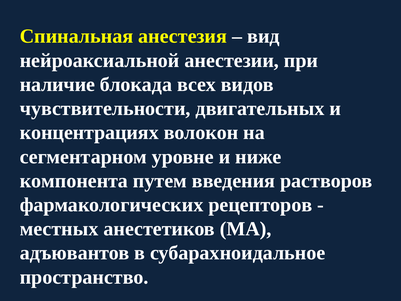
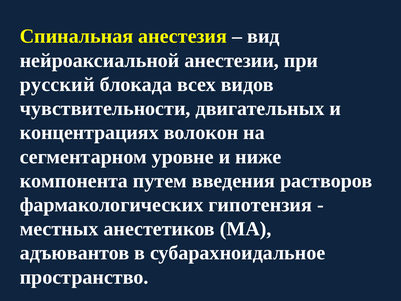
наличие: наличие -> русский
рецепторов: рецепторов -> гипотензия
